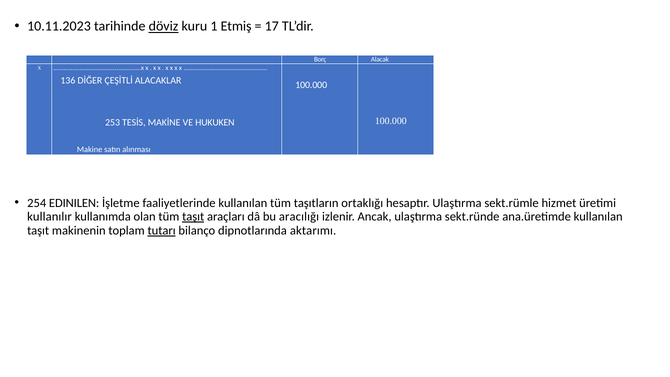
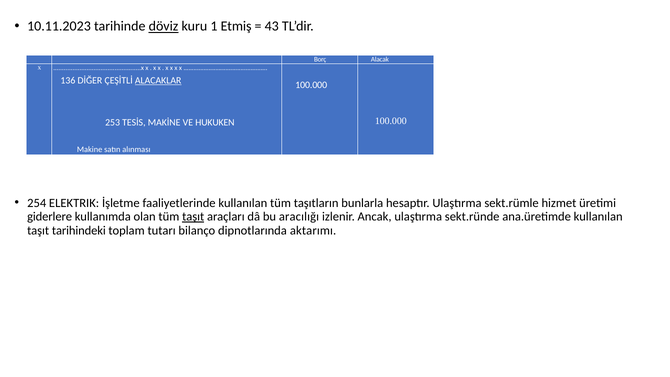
17: 17 -> 43
ALACAKLAR underline: none -> present
EDINILEN: EDINILEN -> ELEKTRIK
ortaklığı: ortaklığı -> bunlarla
kullanılır: kullanılır -> giderlere
makinenin: makinenin -> tarihindeki
tutarı underline: present -> none
